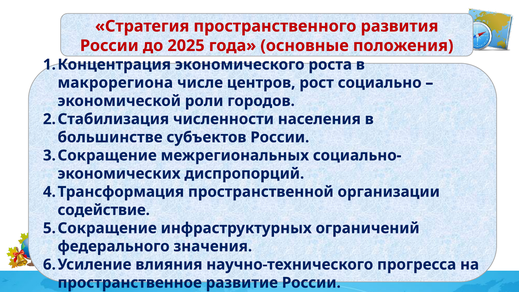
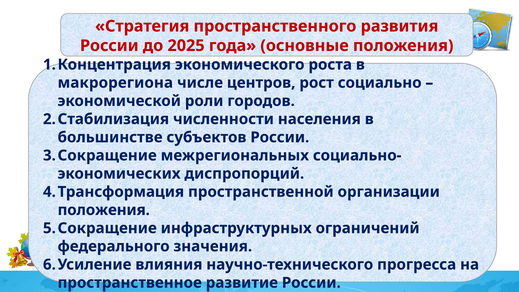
содействие at (104, 210): содействие -> положения
